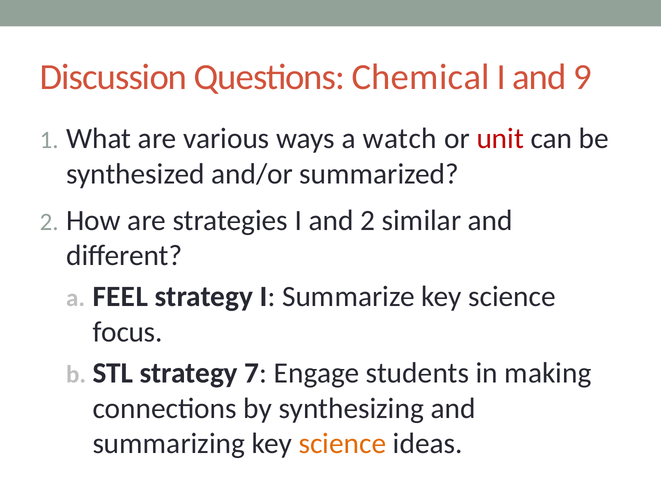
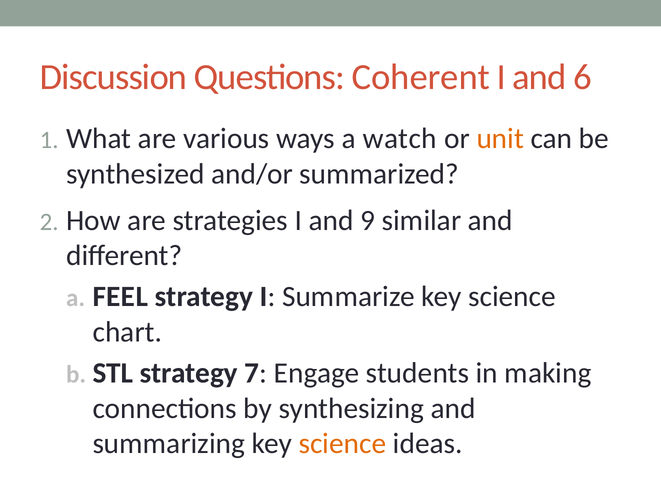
Chemical: Chemical -> Coherent
9: 9 -> 6
unit colour: red -> orange
and 2: 2 -> 9
focus: focus -> chart
